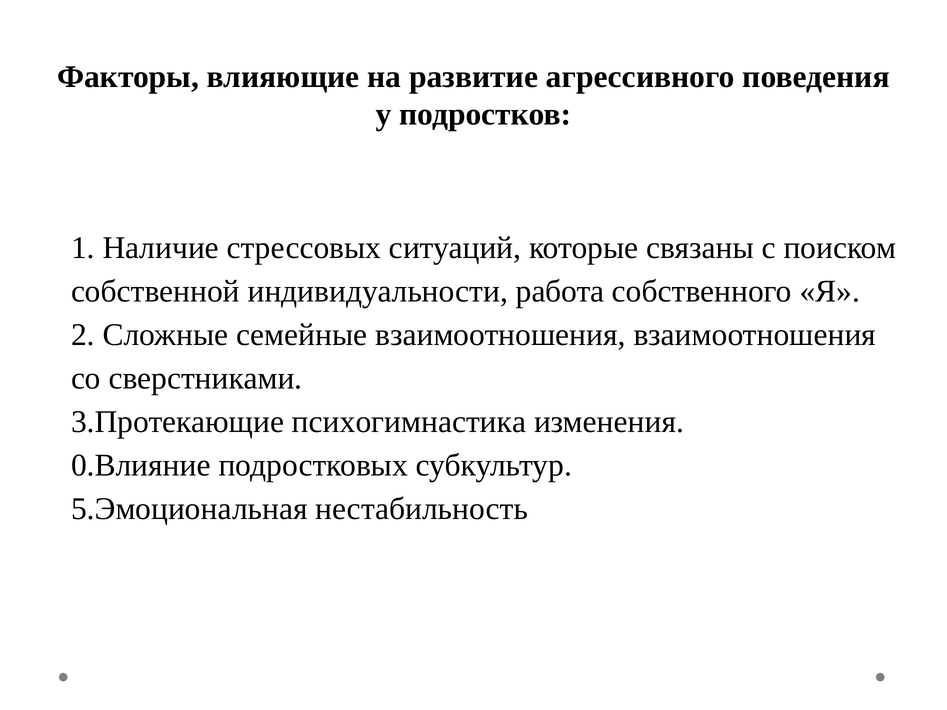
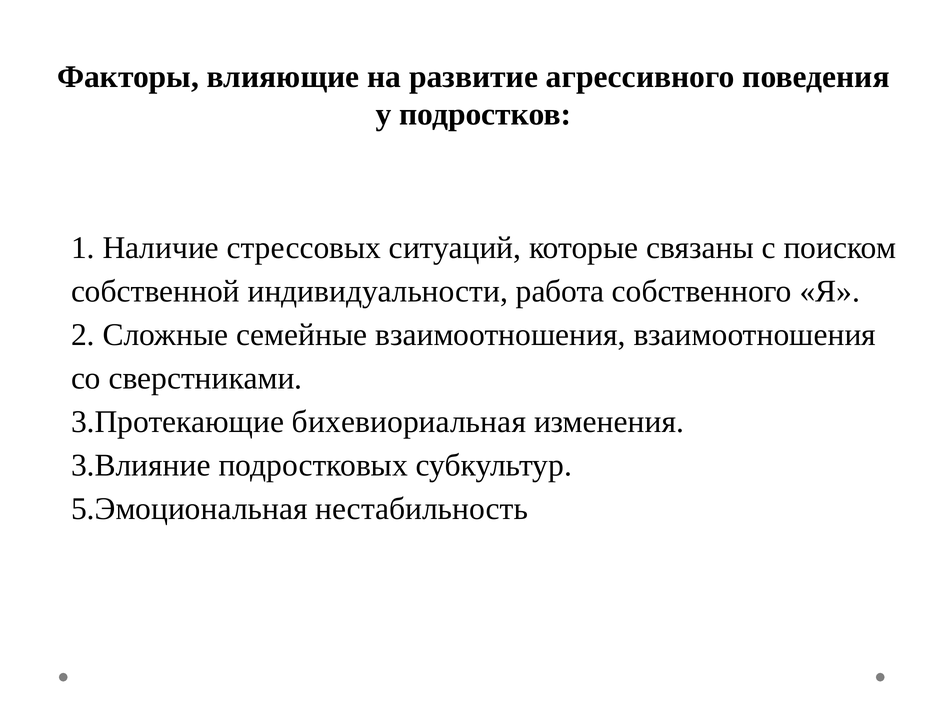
психогимнастика: психогимнастика -> бихевиориальная
0.Влияние: 0.Влияние -> 3.Влияние
